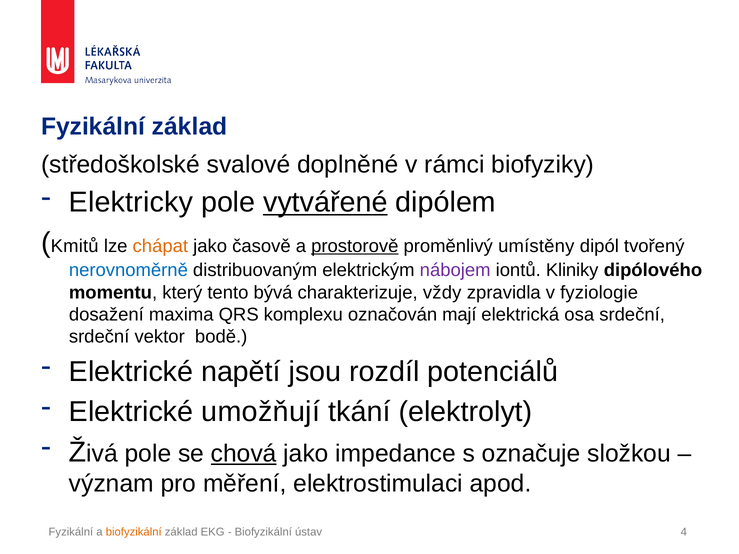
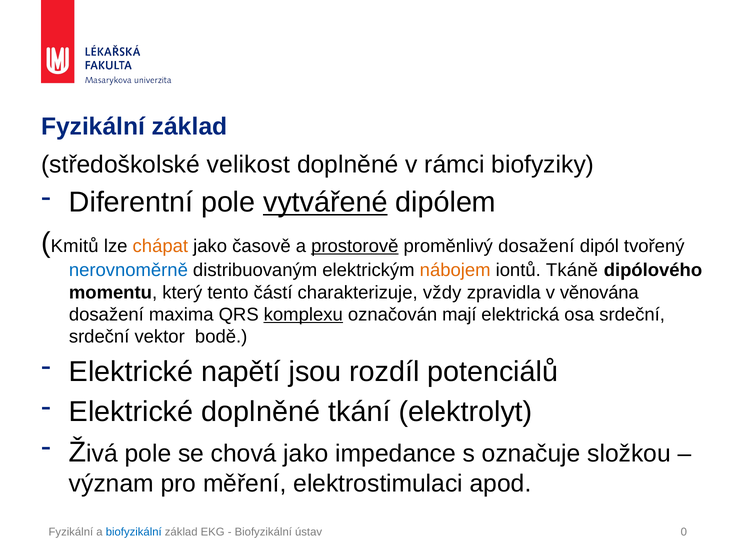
svalové: svalové -> velikost
Elektricky: Elektricky -> Diferentní
proměnlivý umístěny: umístěny -> dosažení
nábojem colour: purple -> orange
Kliniky: Kliniky -> Tkáně
bývá: bývá -> částí
fyziologie: fyziologie -> věnována
komplexu underline: none -> present
Elektrické umožňují: umožňují -> doplněné
chová underline: present -> none
biofyzikální at (134, 532) colour: orange -> blue
4: 4 -> 0
